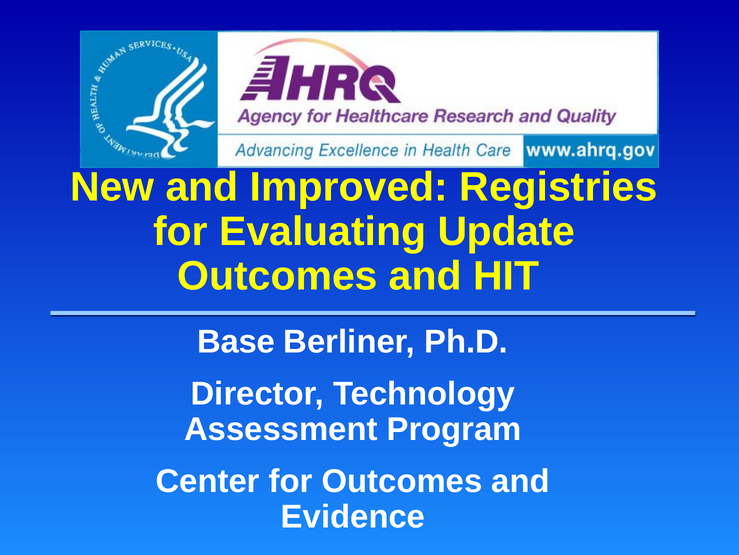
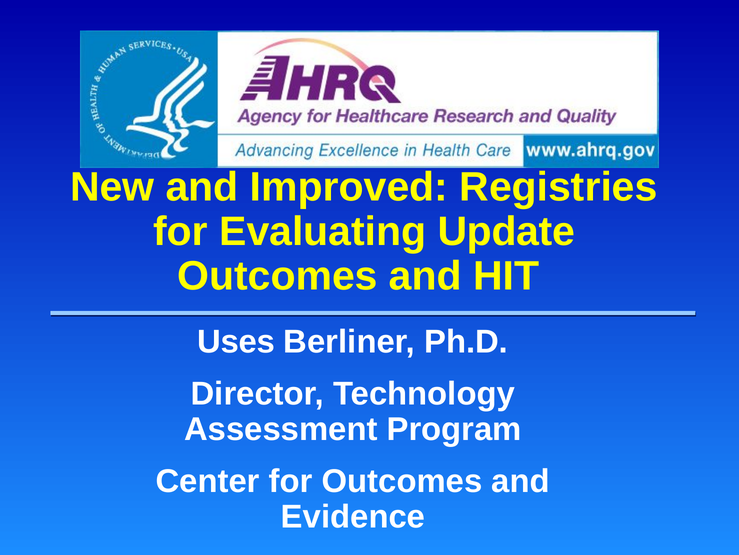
Base: Base -> Uses
